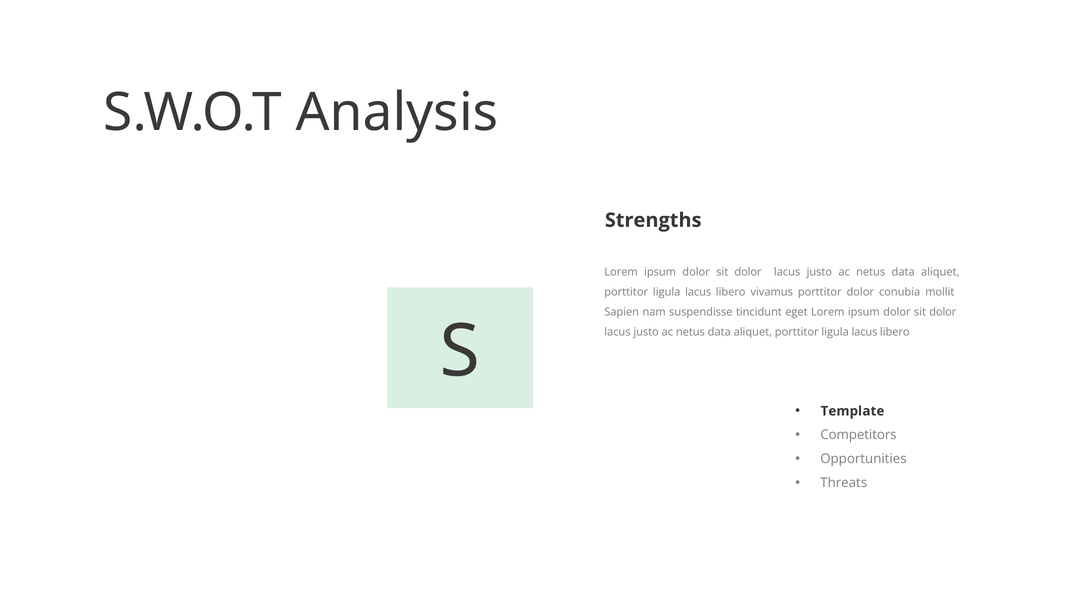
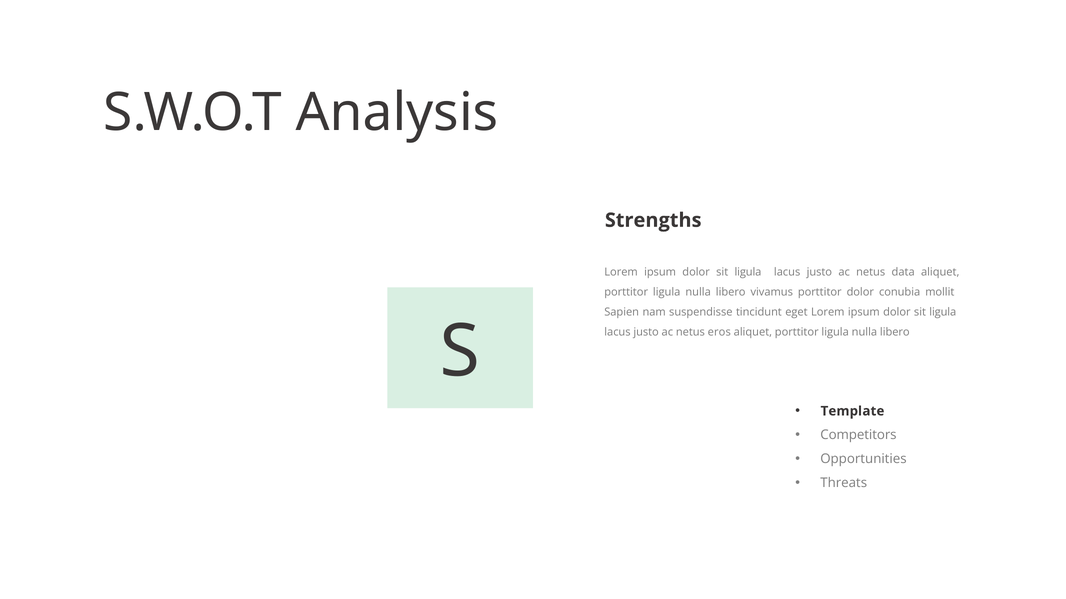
dolor at (748, 272): dolor -> ligula
lacus at (698, 292): lacus -> nulla
dolor at (943, 312): dolor -> ligula
data at (719, 332): data -> eros
lacus at (864, 332): lacus -> nulla
